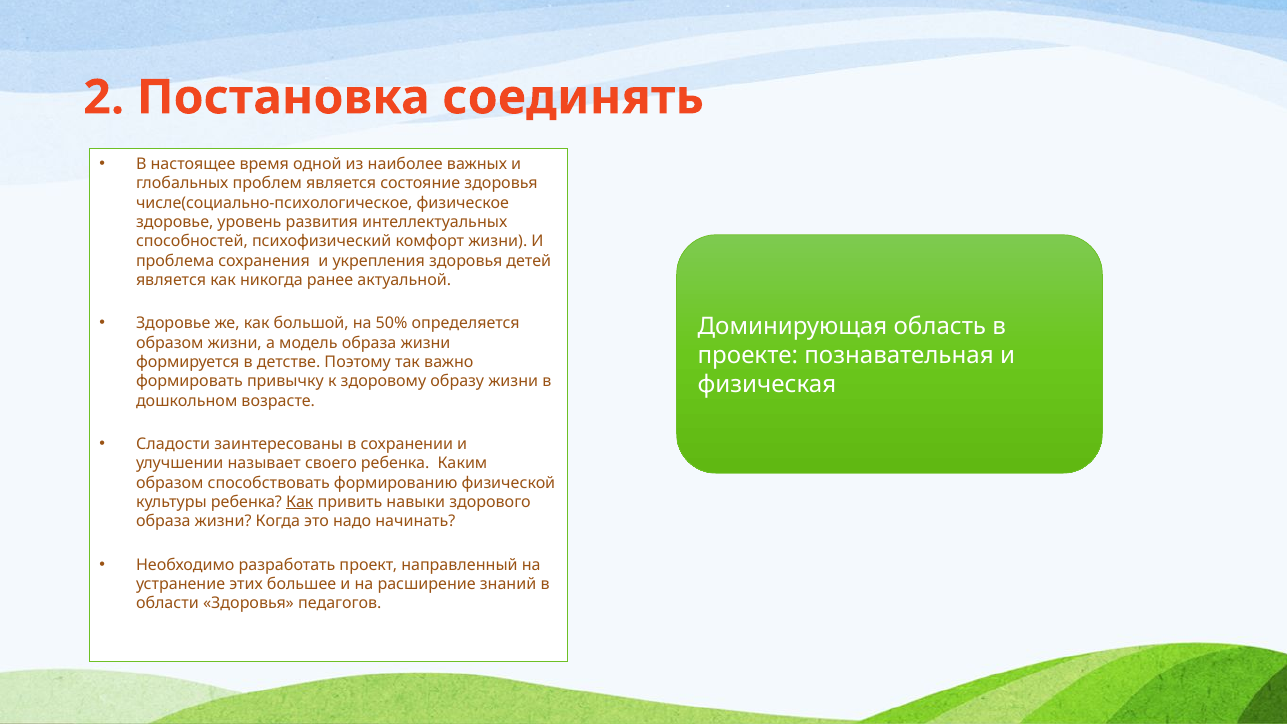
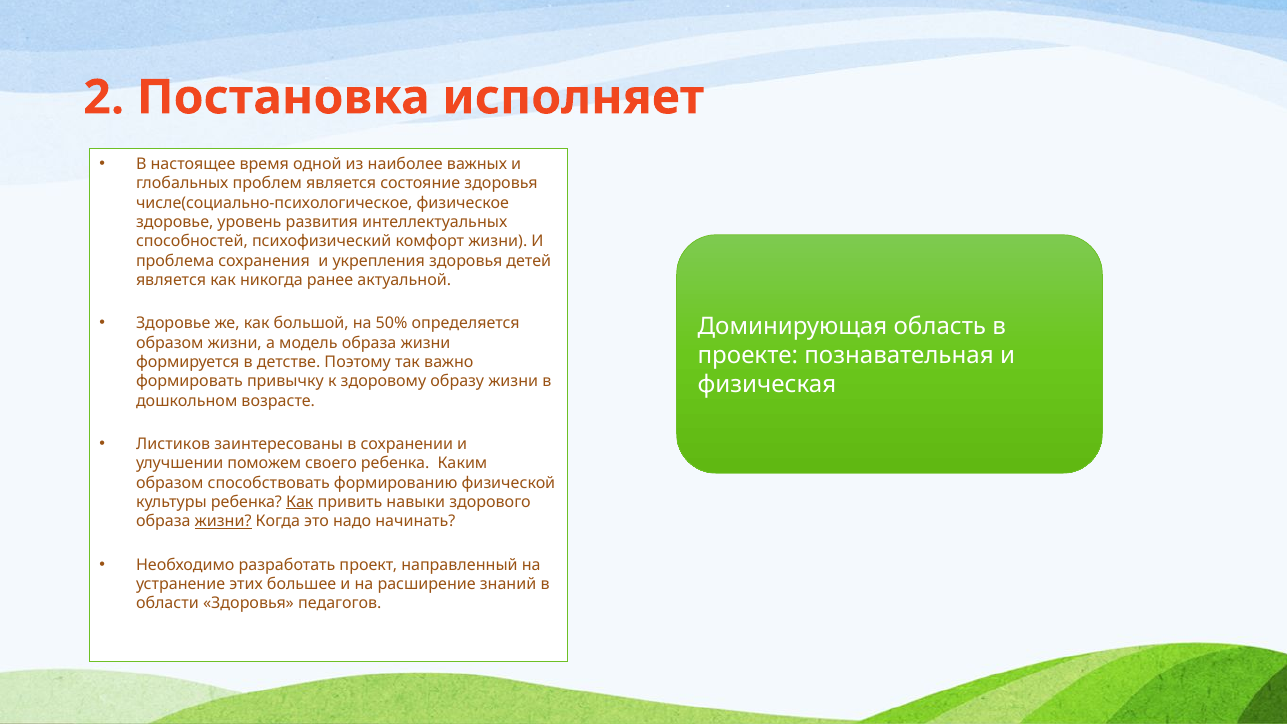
соединять: соединять -> исполняет
Сладости: Сладости -> Листиков
называет: называет -> поможем
жизни at (223, 521) underline: none -> present
